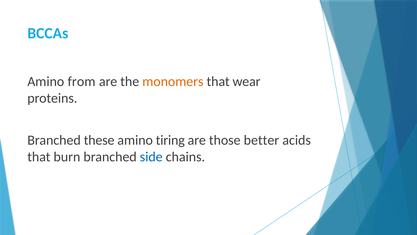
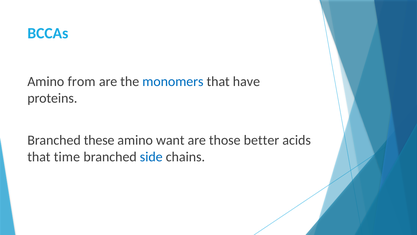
monomers colour: orange -> blue
wear: wear -> have
tiring: tiring -> want
burn: burn -> time
